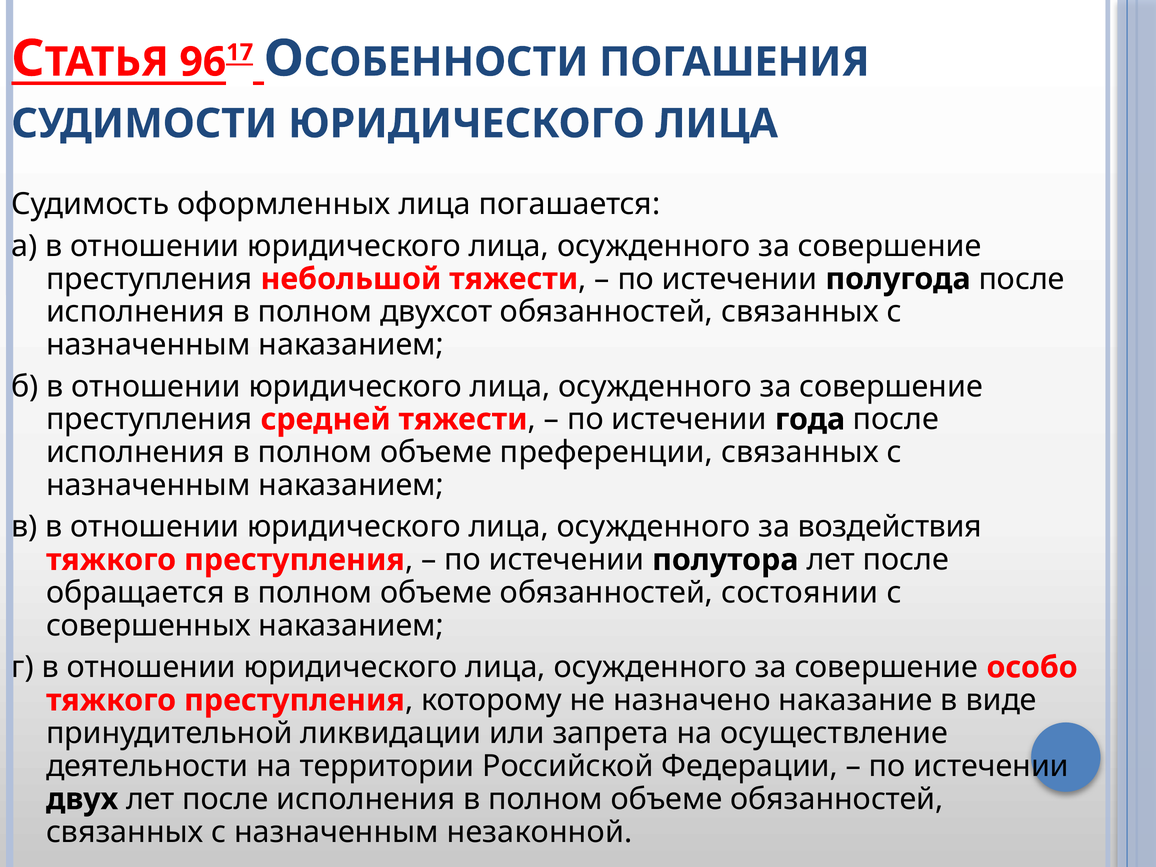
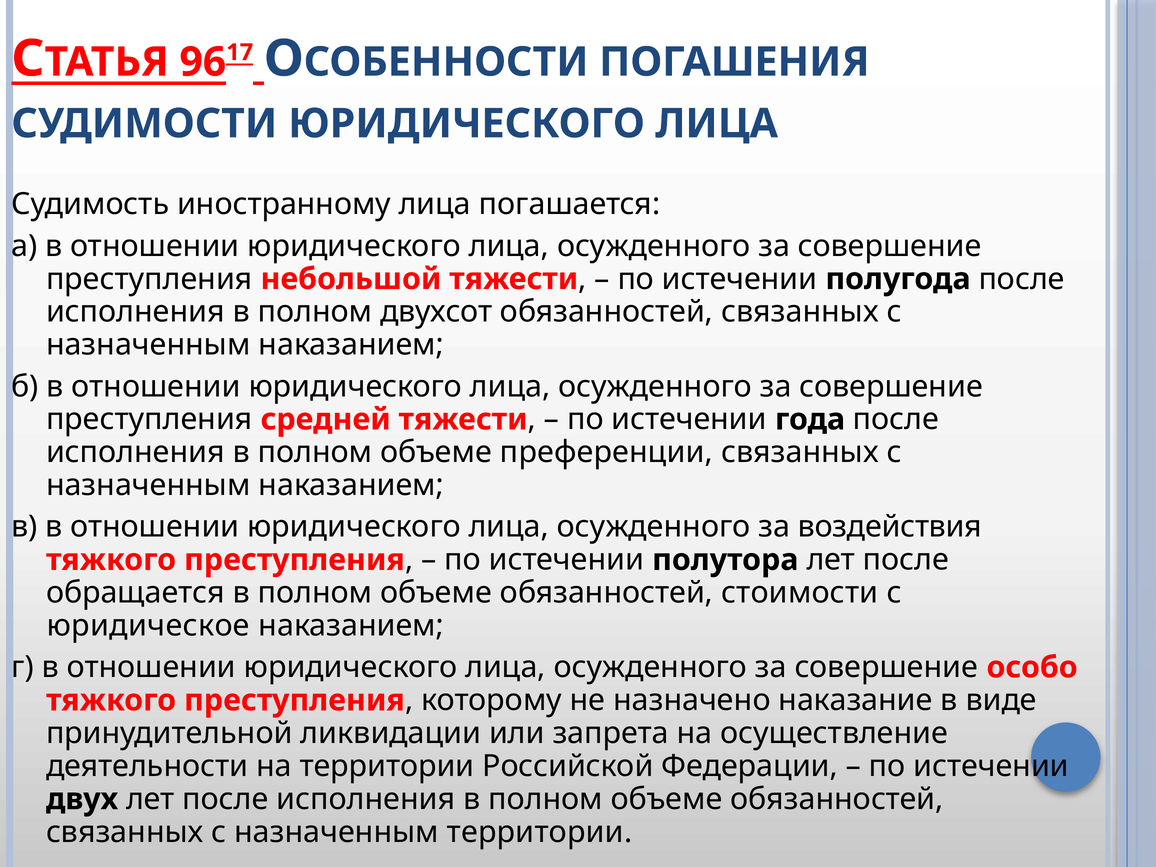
оформленных: оформленных -> иностранному
состоянии: состоянии -> стоимости
совершенных: совершенных -> юридическое
назначенным незаконной: незаконной -> территории
